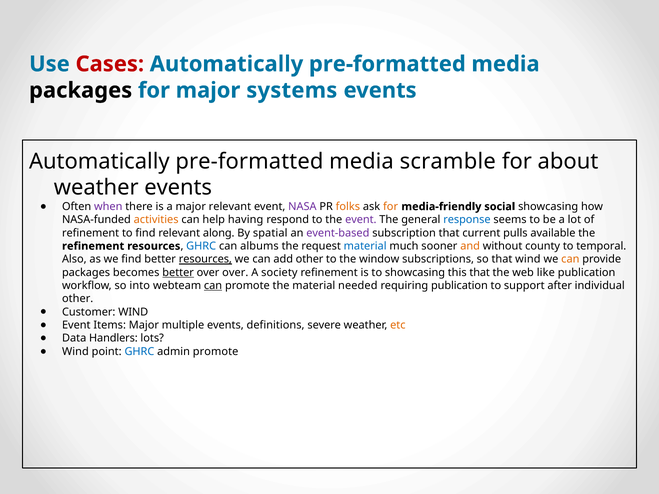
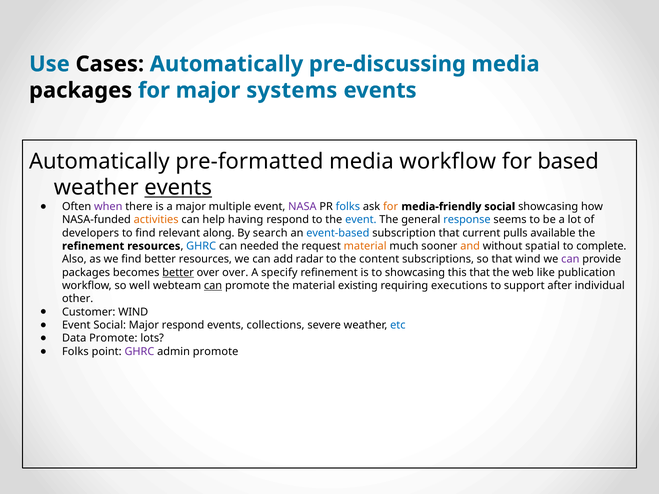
Cases colour: red -> black
pre-formatted at (387, 64): pre-formatted -> pre-discussing
media scramble: scramble -> workflow
about: about -> based
events at (178, 188) underline: none -> present
major relevant: relevant -> multiple
folks at (348, 207) colour: orange -> blue
event at (361, 220) colour: purple -> blue
refinement at (91, 233): refinement -> developers
spatial: spatial -> search
event-based colour: purple -> blue
albums: albums -> needed
material at (365, 246) colour: blue -> orange
county: county -> spatial
temporal: temporal -> complete
resources at (205, 259) underline: present -> none
add other: other -> radar
window: window -> content
can at (570, 259) colour: orange -> purple
society: society -> specify
into: into -> well
needed: needed -> existing
requiring publication: publication -> executions
Event Items: Items -> Social
Major multiple: multiple -> respond
definitions: definitions -> collections
etc colour: orange -> blue
Data Handlers: Handlers -> Promote
Wind at (75, 352): Wind -> Folks
GHRC at (139, 352) colour: blue -> purple
